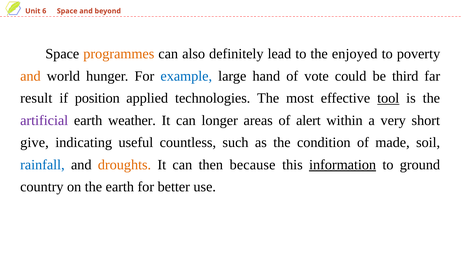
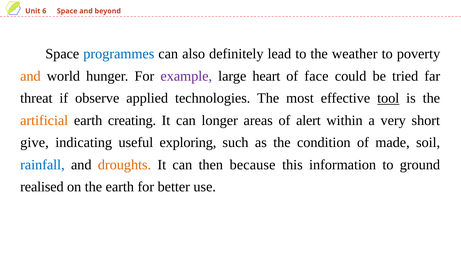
programmes colour: orange -> blue
enjoyed: enjoyed -> weather
example colour: blue -> purple
hand: hand -> heart
vote: vote -> face
third: third -> tried
result: result -> threat
position: position -> observe
artificial colour: purple -> orange
weather: weather -> creating
countless: countless -> exploring
information underline: present -> none
country: country -> realised
